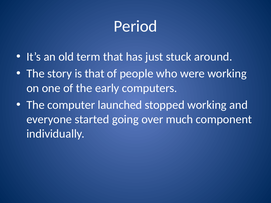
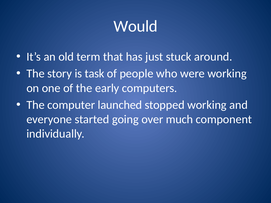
Period: Period -> Would
is that: that -> task
